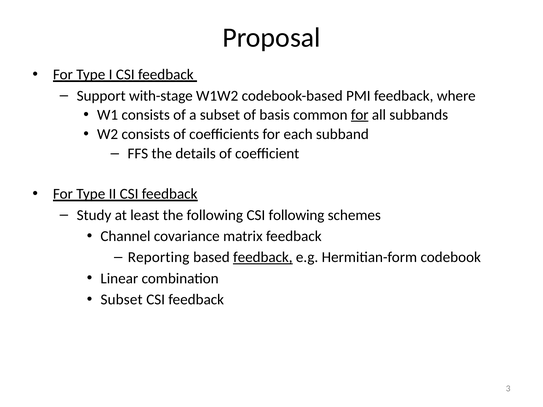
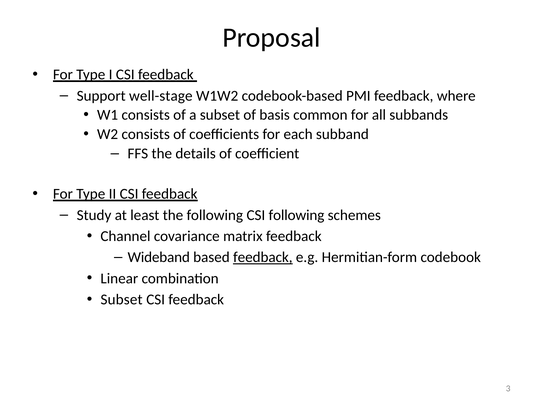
with-stage: with-stage -> well-stage
for at (360, 115) underline: present -> none
Reporting: Reporting -> Wideband
